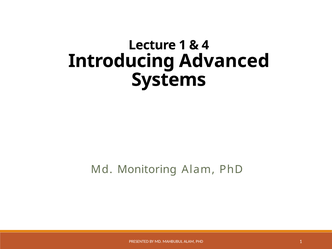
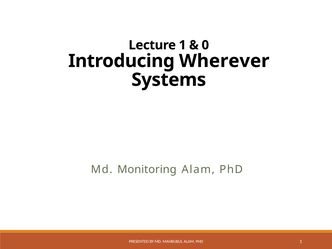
4: 4 -> 0
Advanced: Advanced -> Wherever
